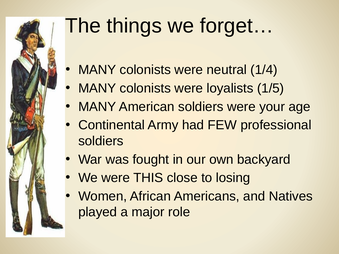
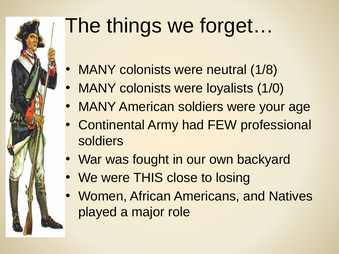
1/4: 1/4 -> 1/8
1/5: 1/5 -> 1/0
